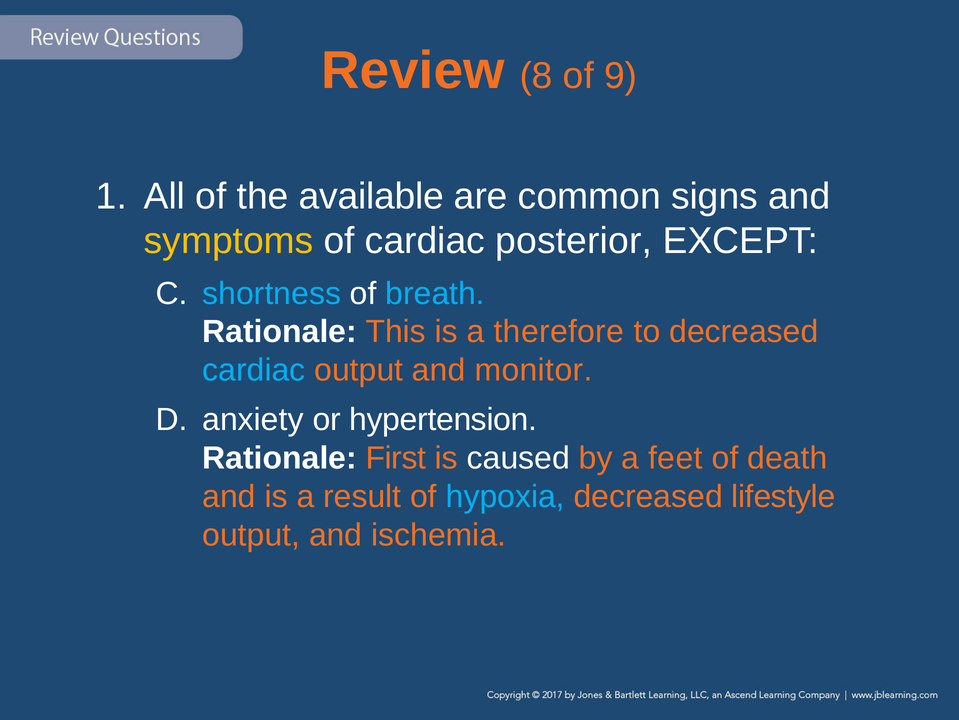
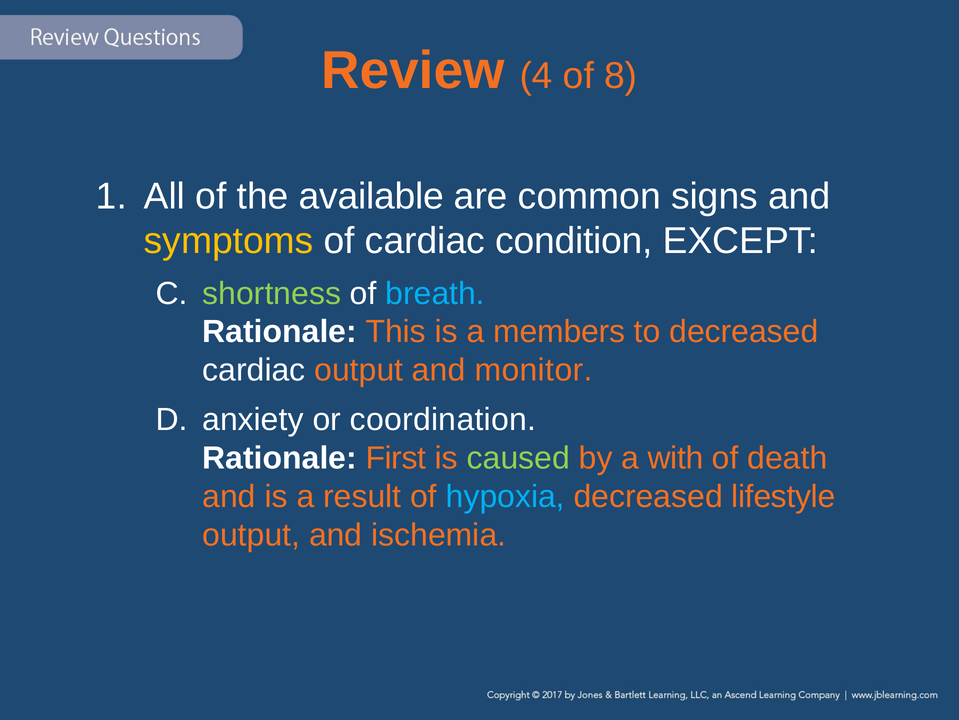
8: 8 -> 4
9: 9 -> 8
posterior: posterior -> condition
shortness colour: light blue -> light green
therefore: therefore -> members
cardiac at (254, 370) colour: light blue -> white
hypertension: hypertension -> coordination
caused colour: white -> light green
feet: feet -> with
